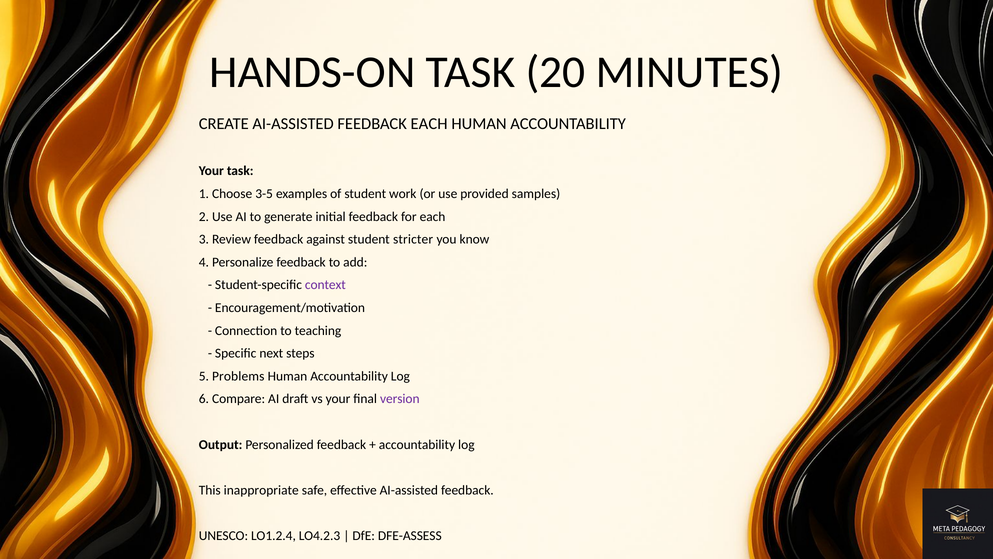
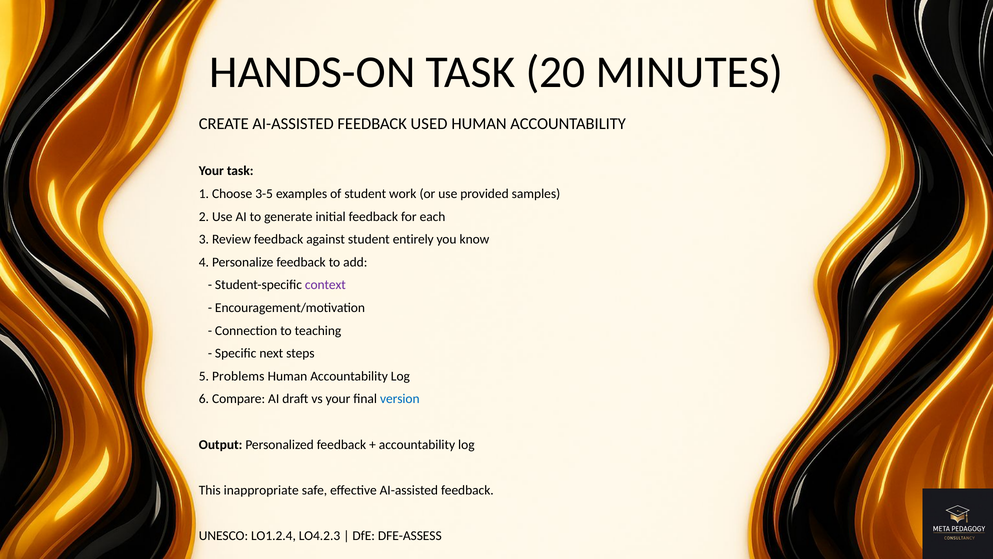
FEEDBACK EACH: EACH -> USED
stricter: stricter -> entirely
version colour: purple -> blue
